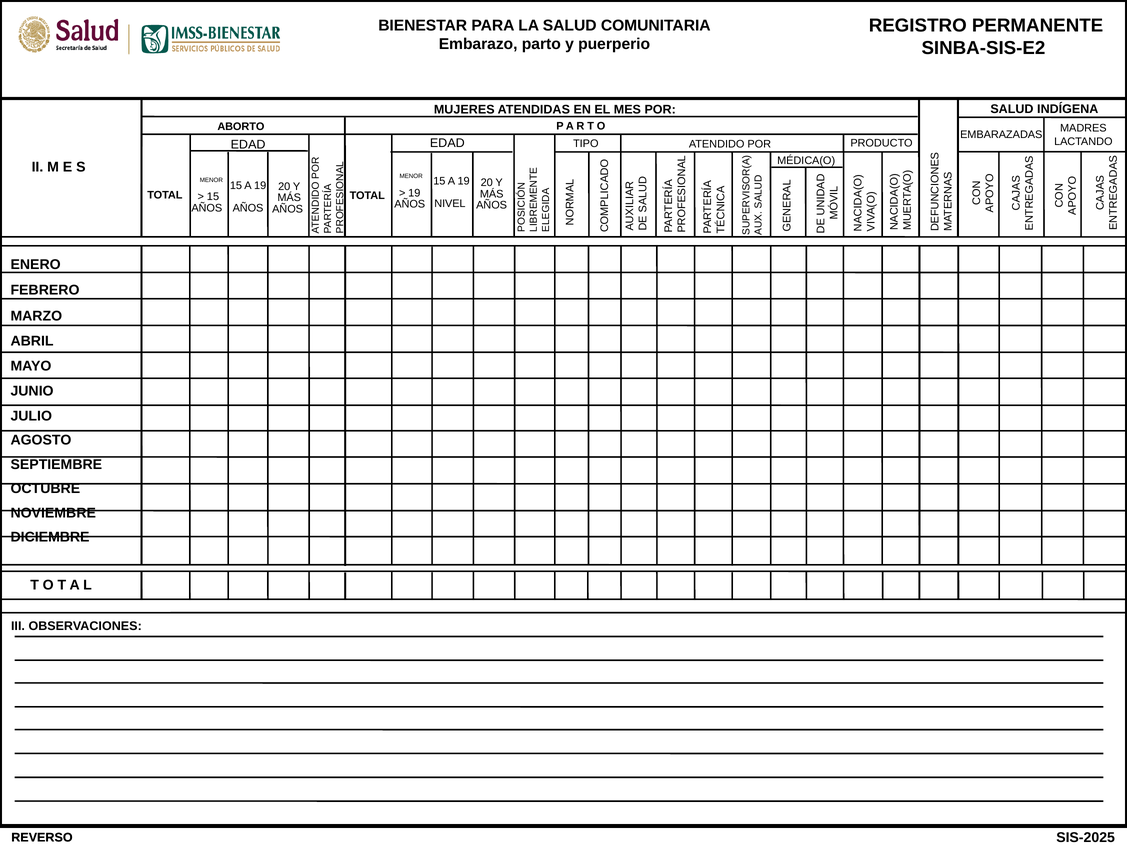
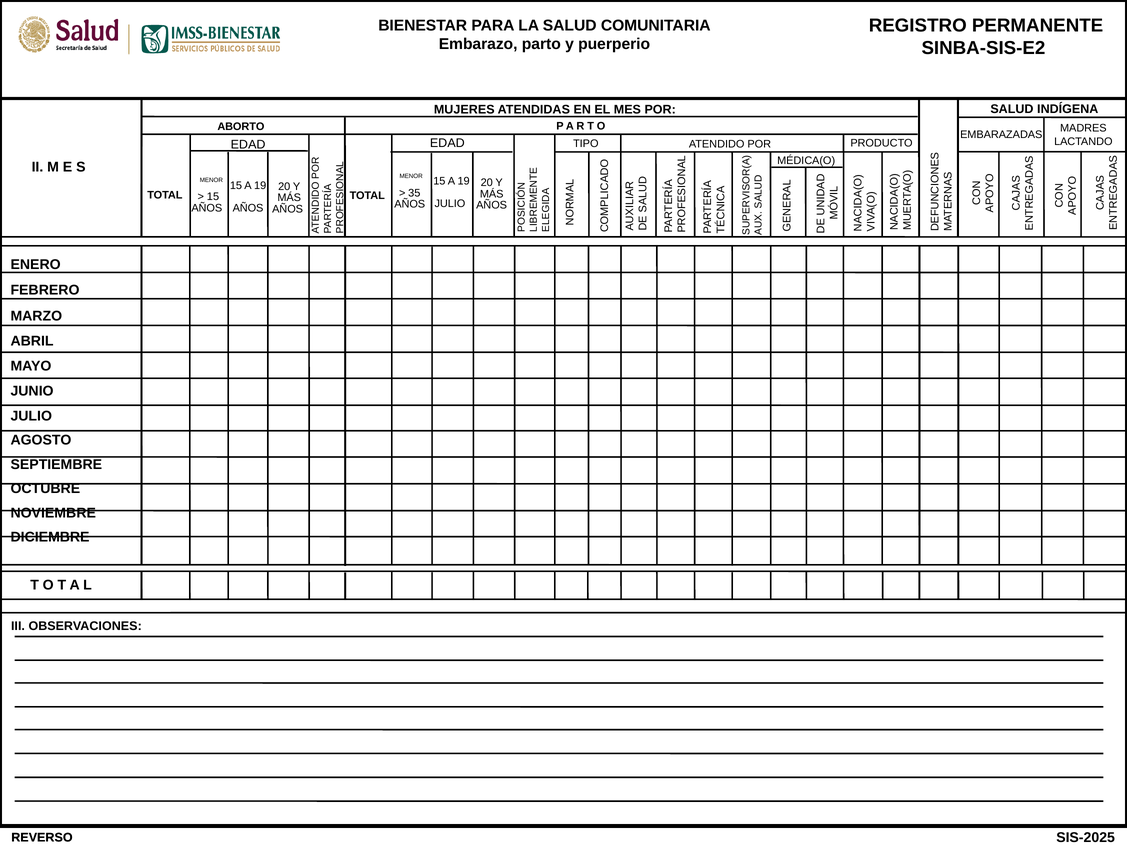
19 at (414, 193): 19 -> 35
NIVEL at (450, 204): NIVEL -> JULIO
